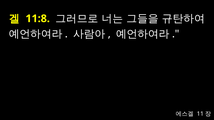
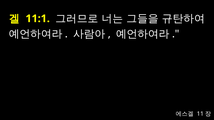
11:8: 11:8 -> 11:1
